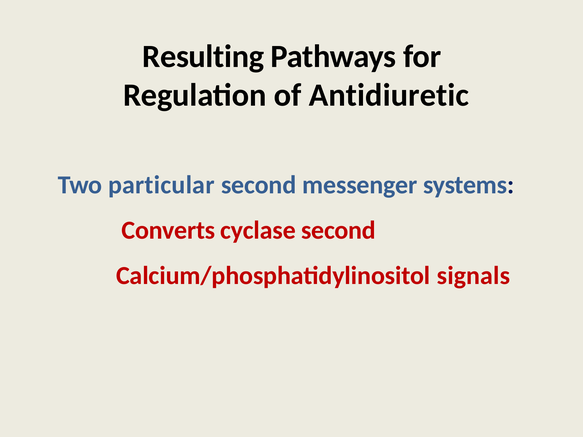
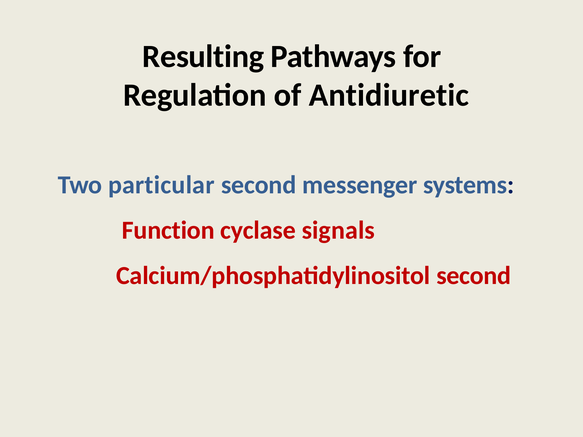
Converts: Converts -> Function
cyclase second: second -> signals
Calcium/phosphatidylinositol signals: signals -> second
